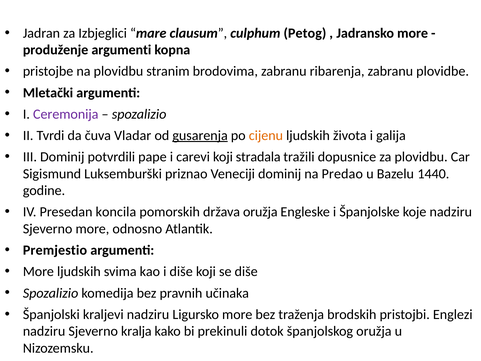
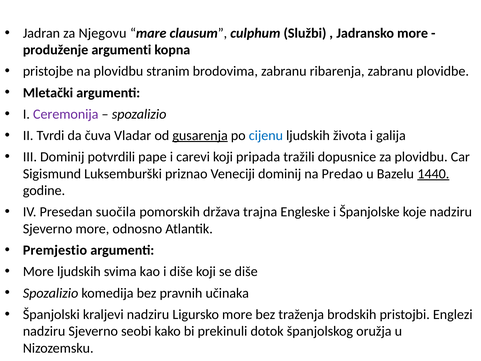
Izbjeglici: Izbjeglici -> Njegovu
Petog: Petog -> Službi
cijenu colour: orange -> blue
stradala: stradala -> pripada
1440 underline: none -> present
koncila: koncila -> suočila
država oružja: oružja -> trajna
kralja: kralja -> seobi
